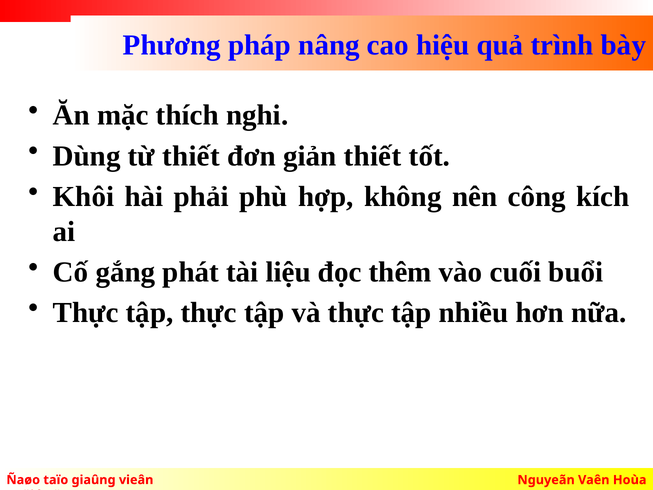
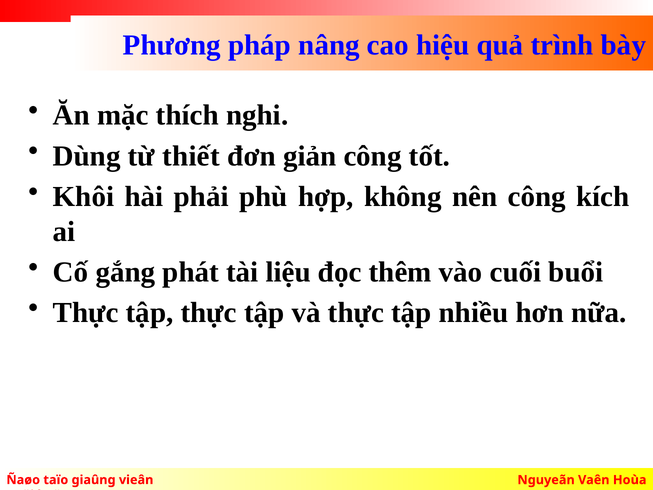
giản thiết: thiết -> công
